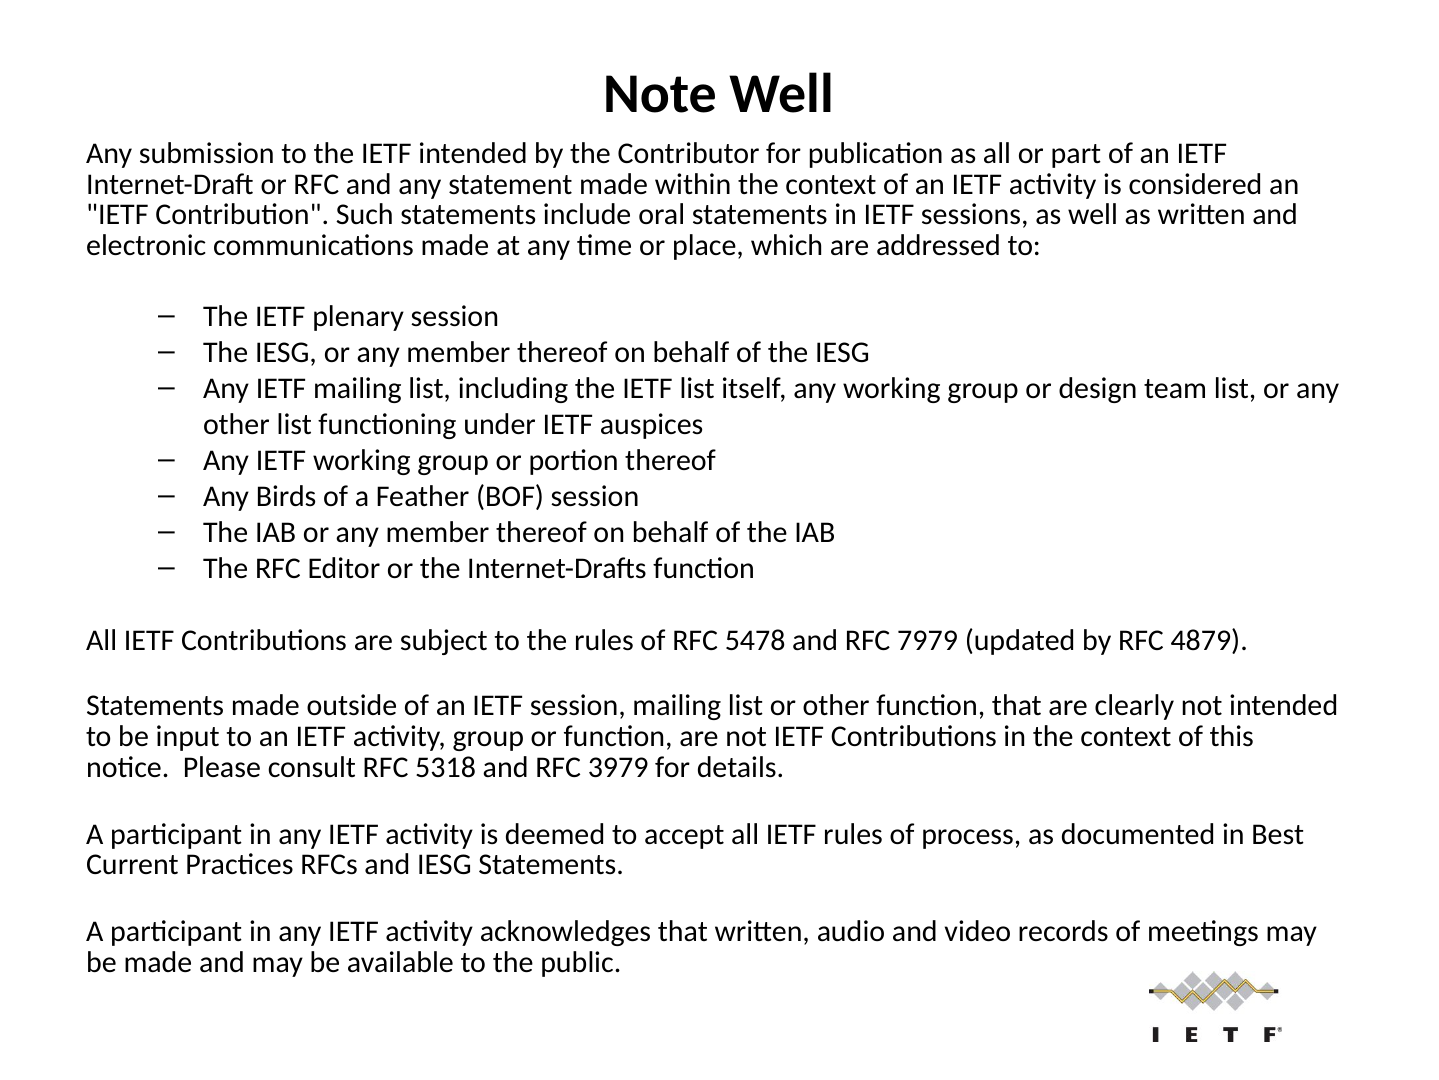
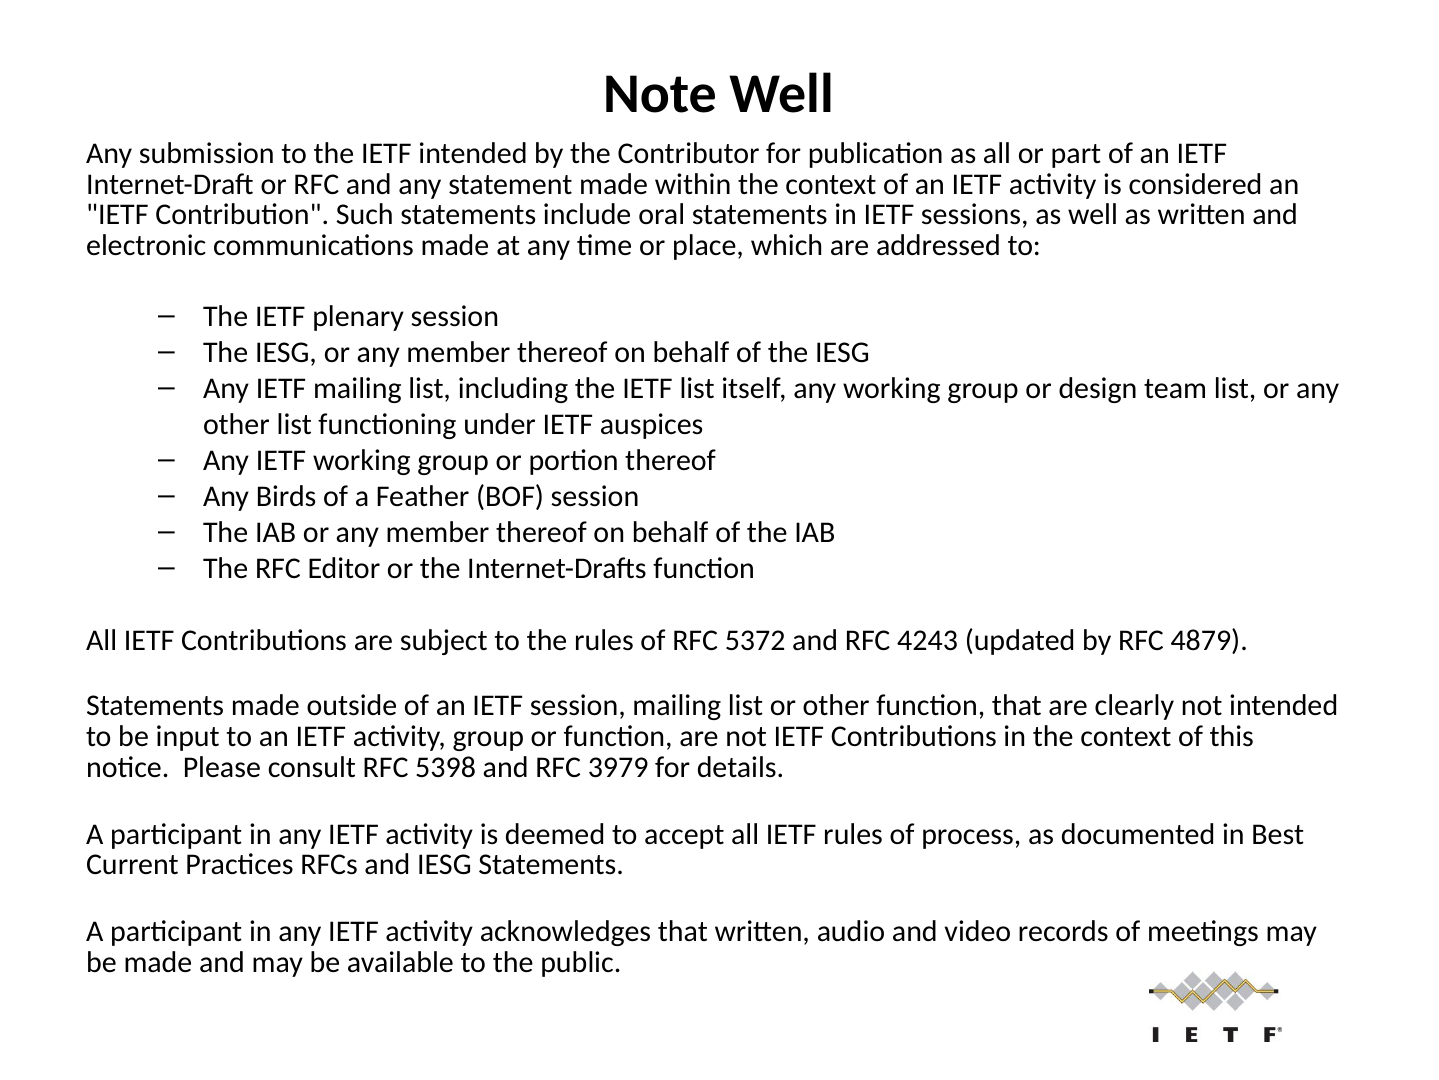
5478: 5478 -> 5372
7979: 7979 -> 4243
5318: 5318 -> 5398
